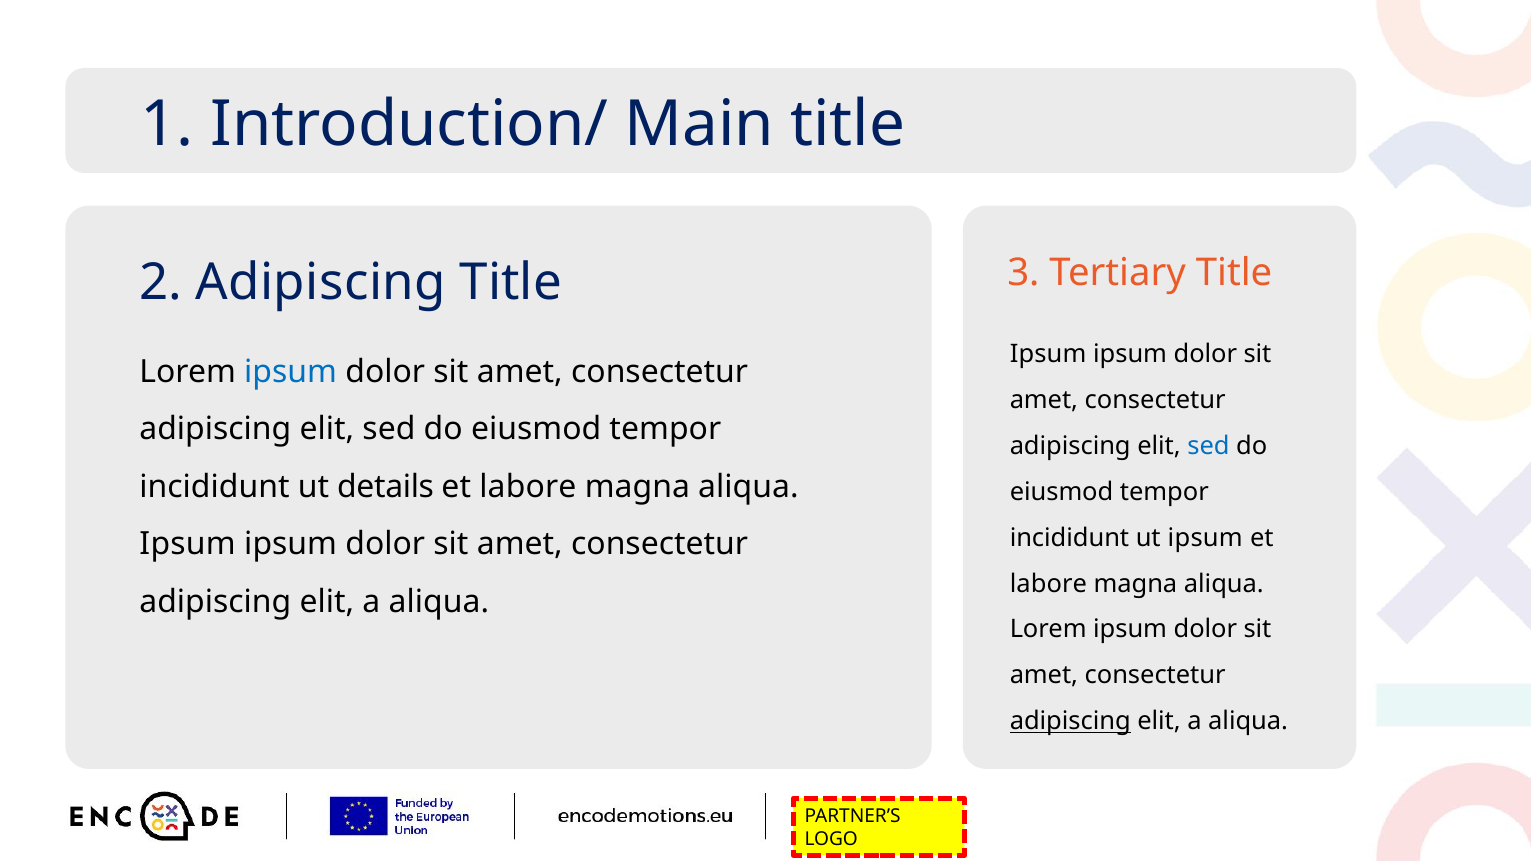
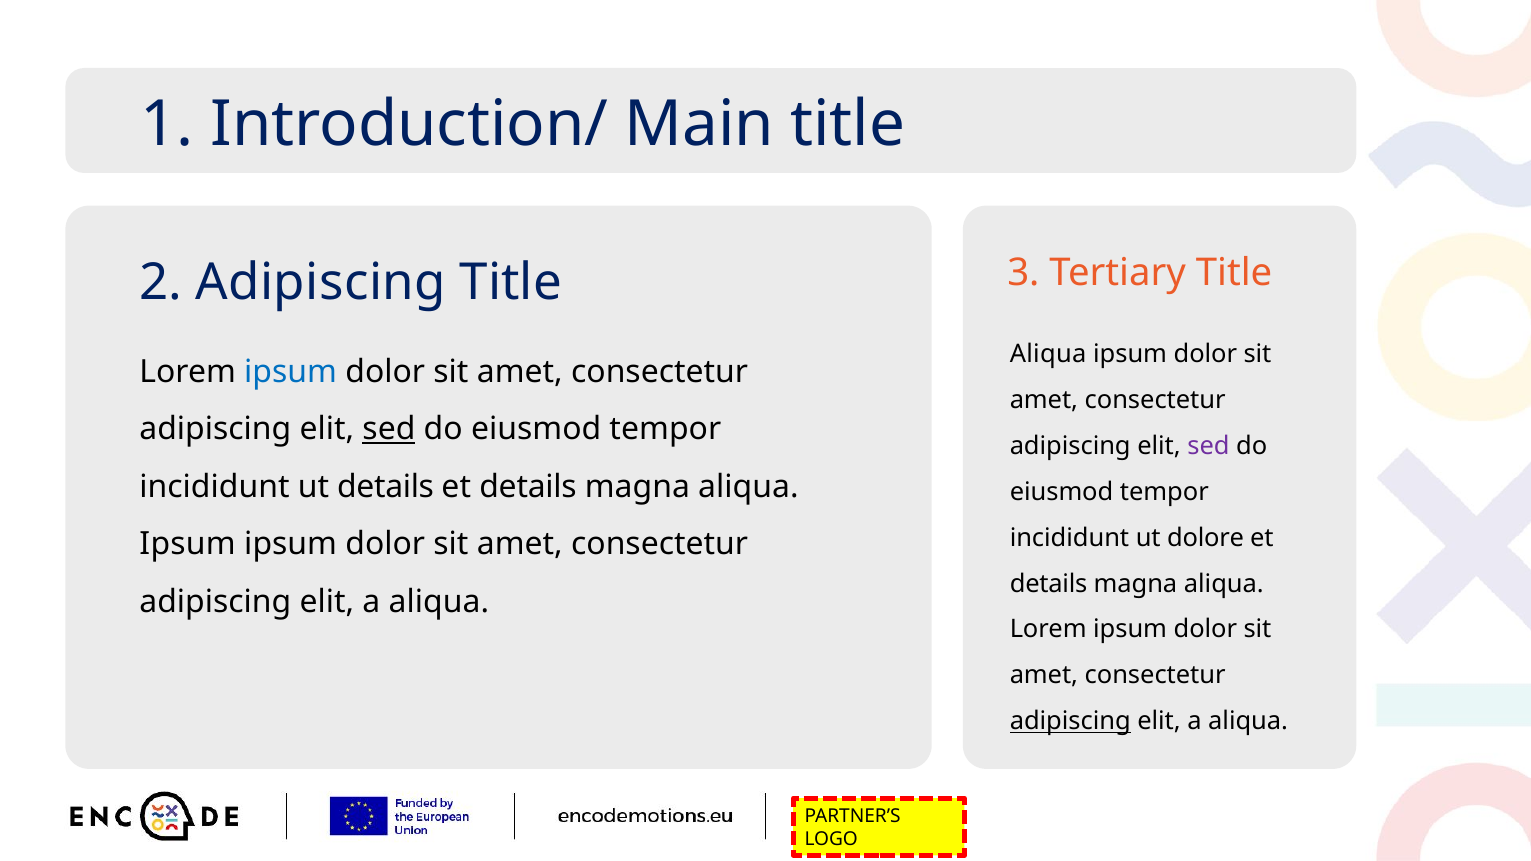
Ipsum at (1048, 354): Ipsum -> Aliqua
sed at (389, 430) underline: none -> present
sed at (1208, 446) colour: blue -> purple
labore at (528, 487): labore -> details
ut ipsum: ipsum -> dolore
labore at (1048, 584): labore -> details
